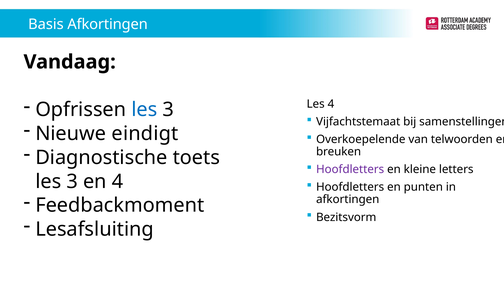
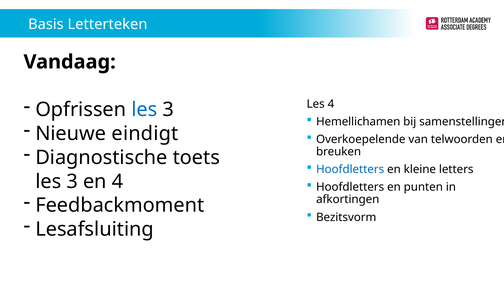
Basis Afkortingen: Afkortingen -> Letterteken
Vijfachtstemaat: Vijfachtstemaat -> Hemellichamen
Hoofdletters at (350, 170) colour: purple -> blue
